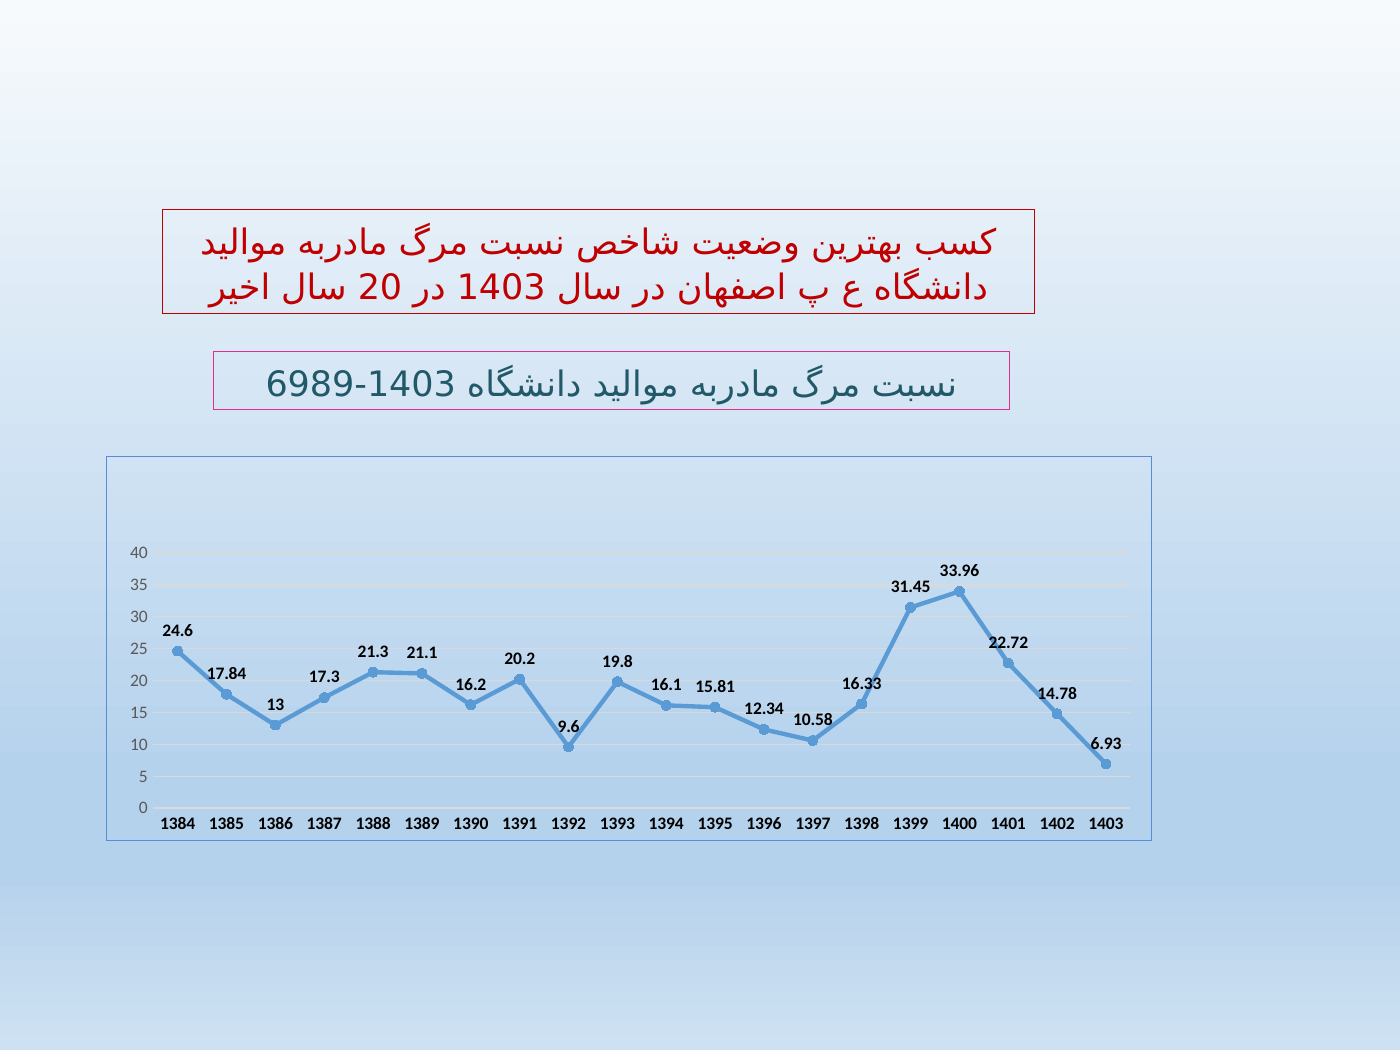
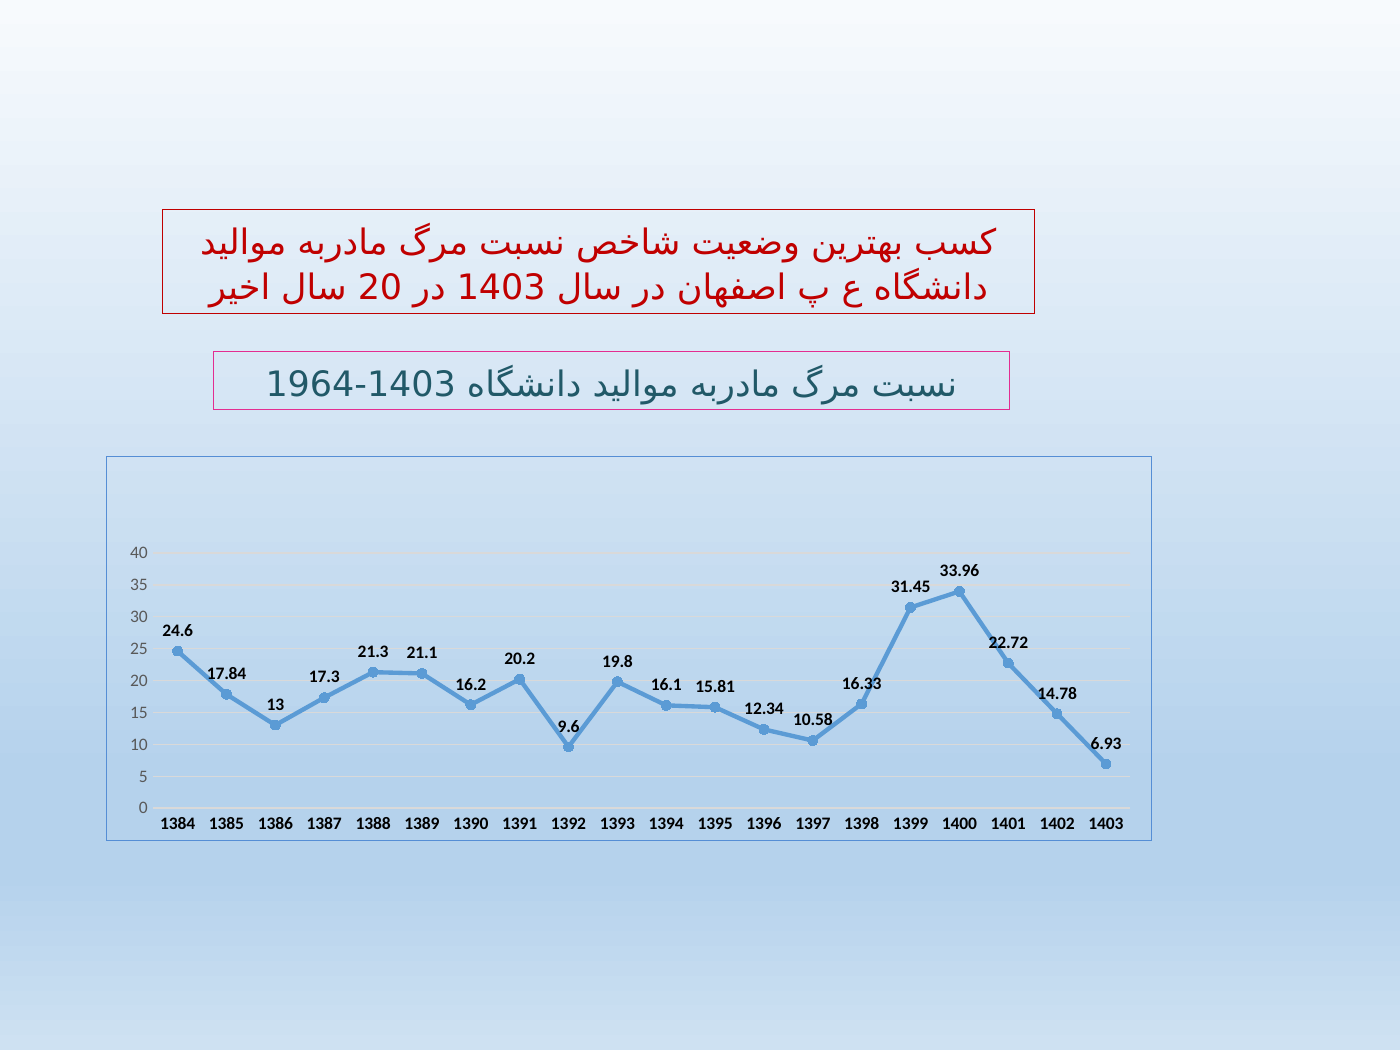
6989: 6989 -> 1964
